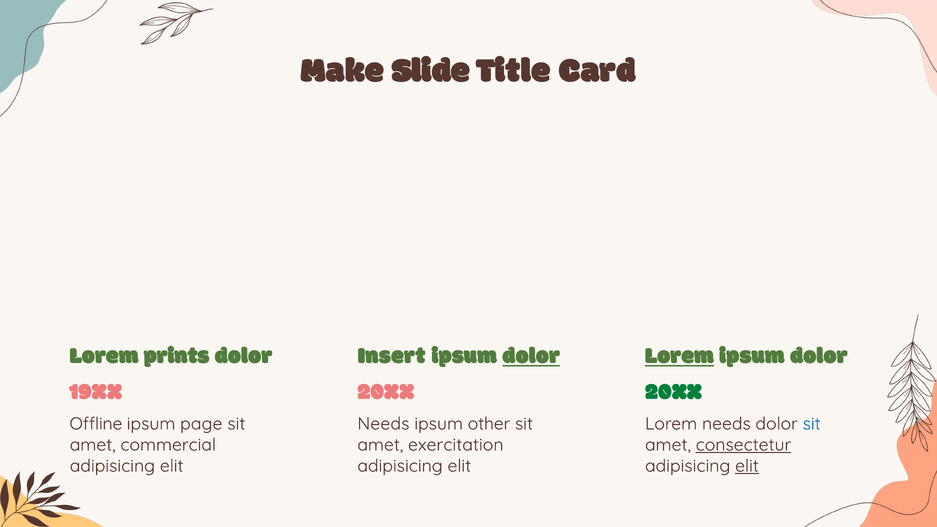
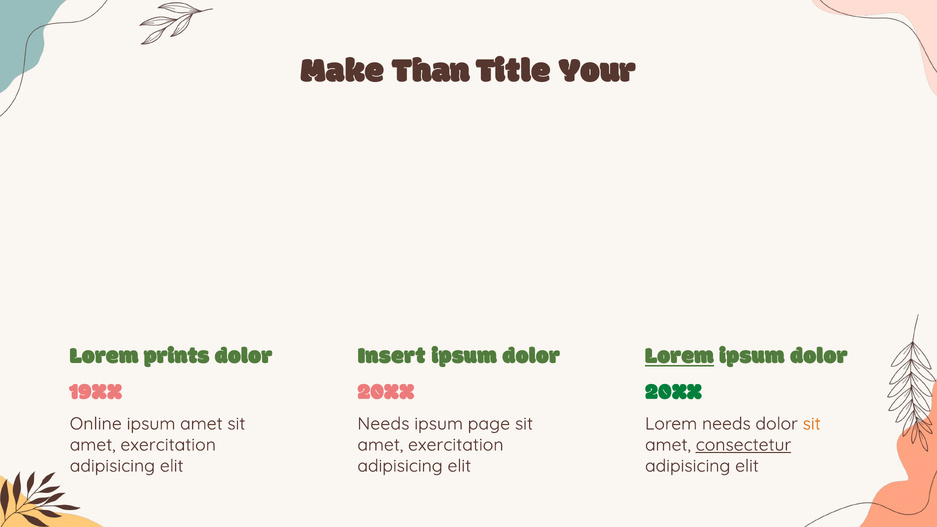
Slide: Slide -> Than
Card: Card -> Your
dolor at (531, 356) underline: present -> none
Offline: Offline -> Online
ipsum page: page -> amet
other: other -> page
sit at (812, 424) colour: blue -> orange
commercial at (168, 445): commercial -> exercitation
elit at (747, 466) underline: present -> none
